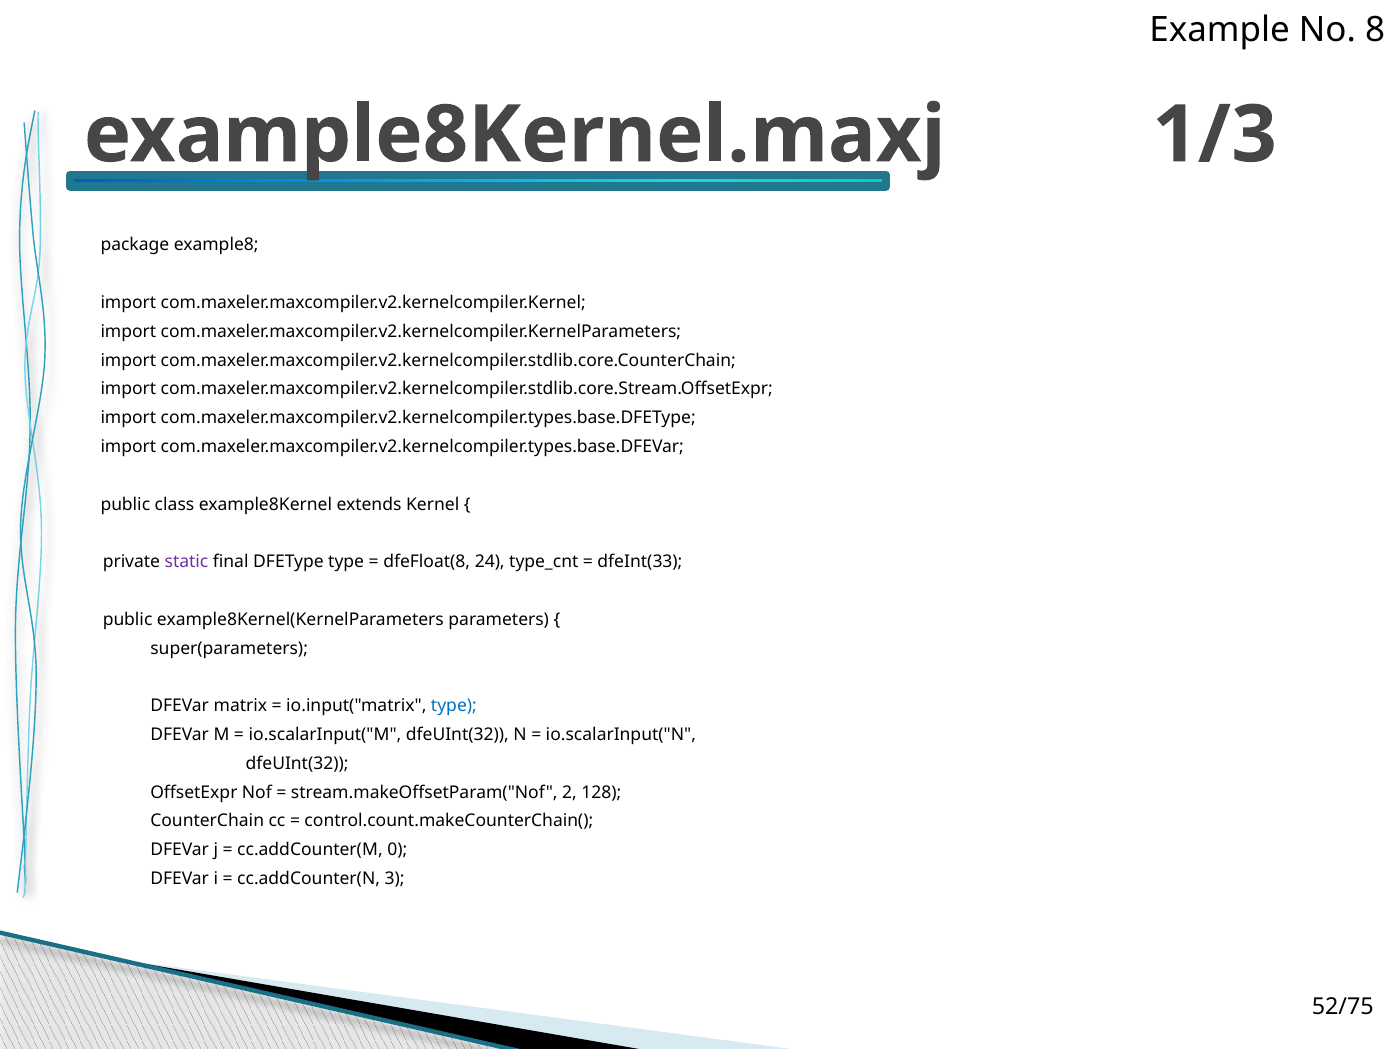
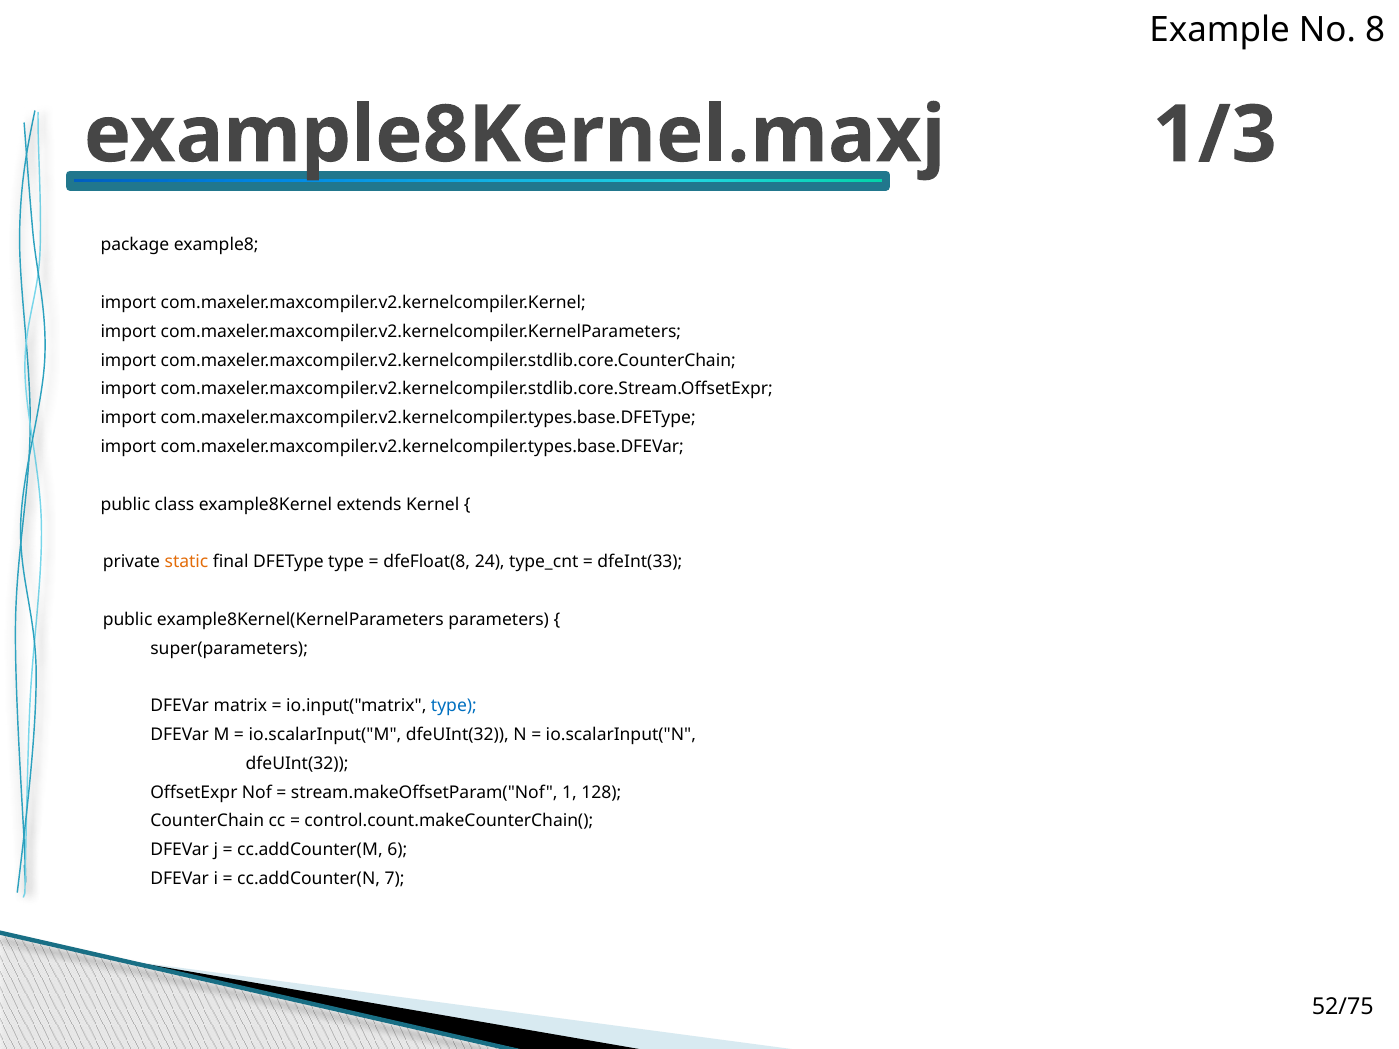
static colour: purple -> orange
2: 2 -> 1
0: 0 -> 6
3: 3 -> 7
